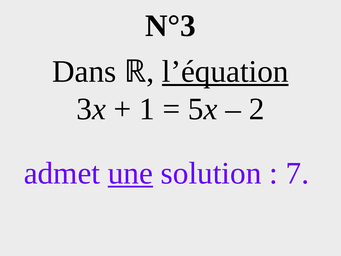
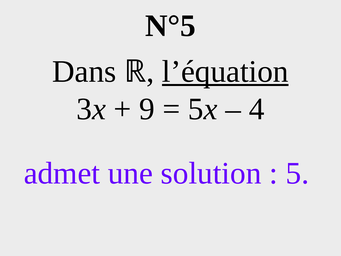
N°3: N°3 -> N°5
1: 1 -> 9
2: 2 -> 4
une underline: present -> none
7: 7 -> 5
